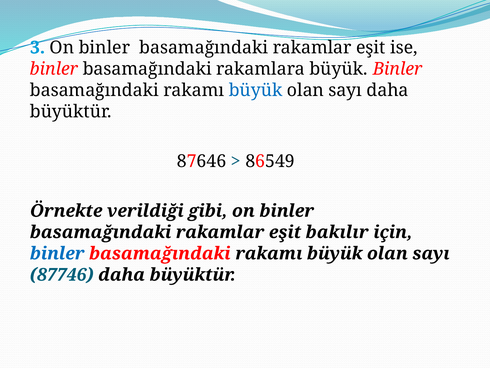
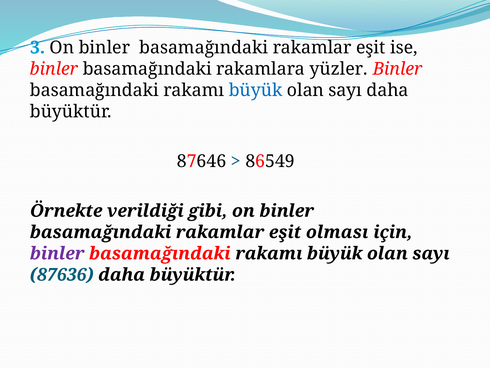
rakamlara büyük: büyük -> yüzler
bakılır: bakılır -> olması
binler at (57, 253) colour: blue -> purple
87746: 87746 -> 87636
